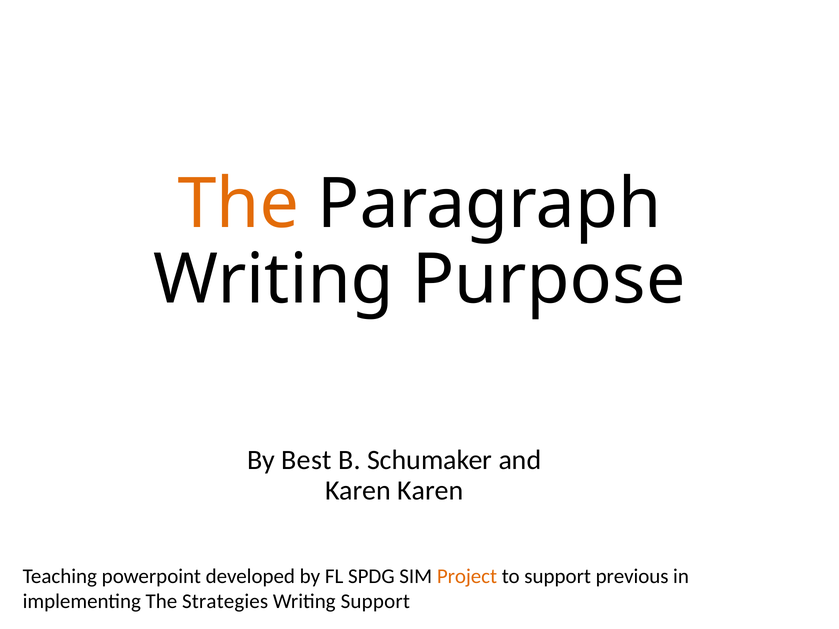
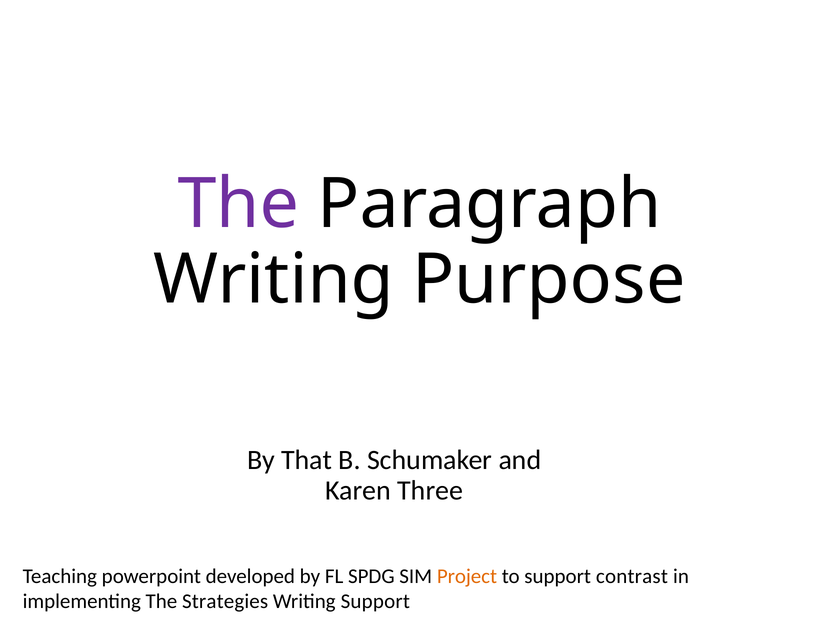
The at (238, 204) colour: orange -> purple
Best: Best -> That
Karen Karen: Karen -> Three
previous: previous -> contrast
